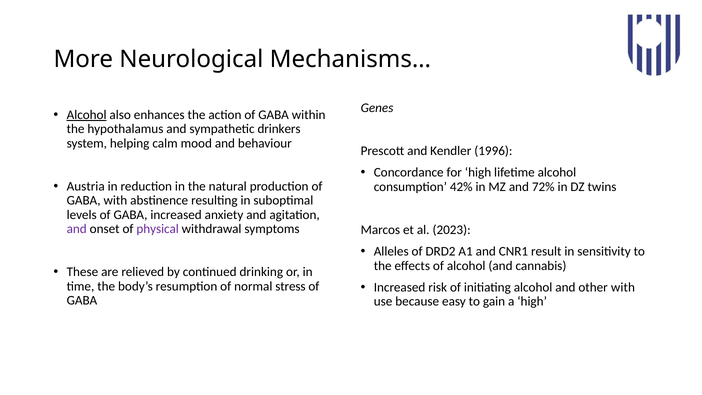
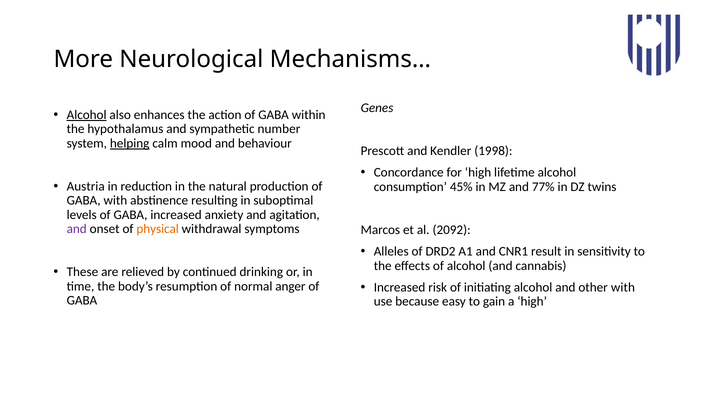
drinkers: drinkers -> number
helping underline: none -> present
1996: 1996 -> 1998
42%: 42% -> 45%
72%: 72% -> 77%
physical colour: purple -> orange
2023: 2023 -> 2092
stress: stress -> anger
